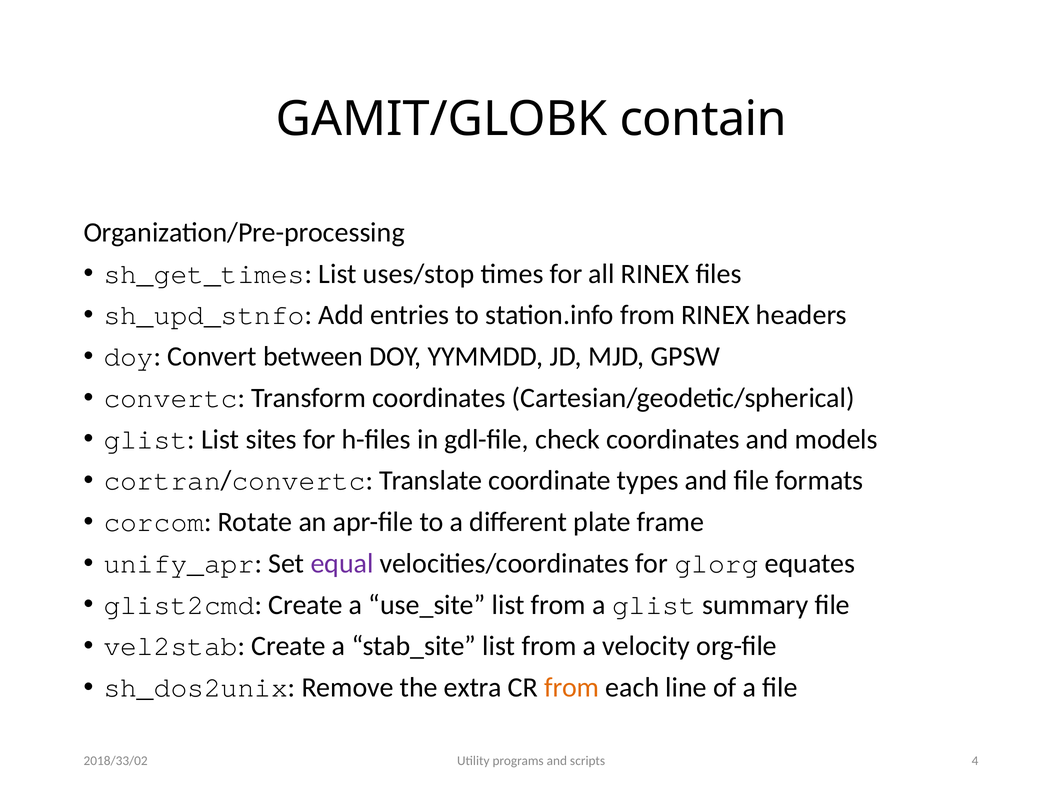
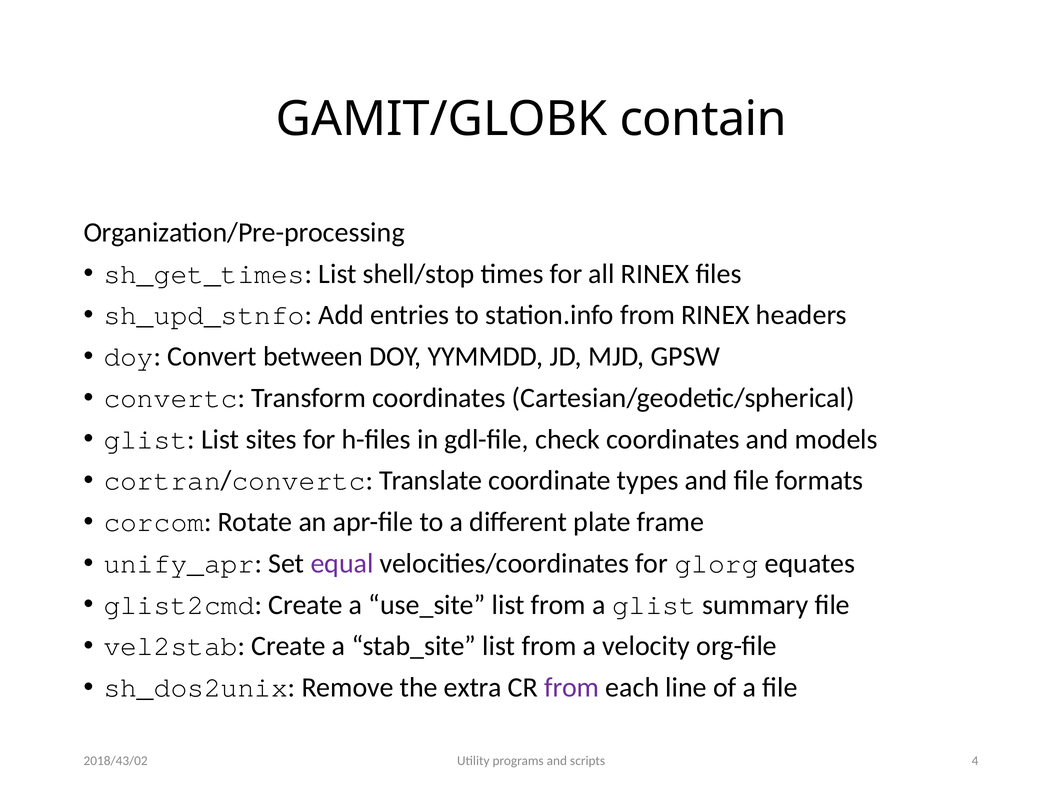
uses/stop: uses/stop -> shell/stop
from at (572, 687) colour: orange -> purple
2018/33/02: 2018/33/02 -> 2018/43/02
